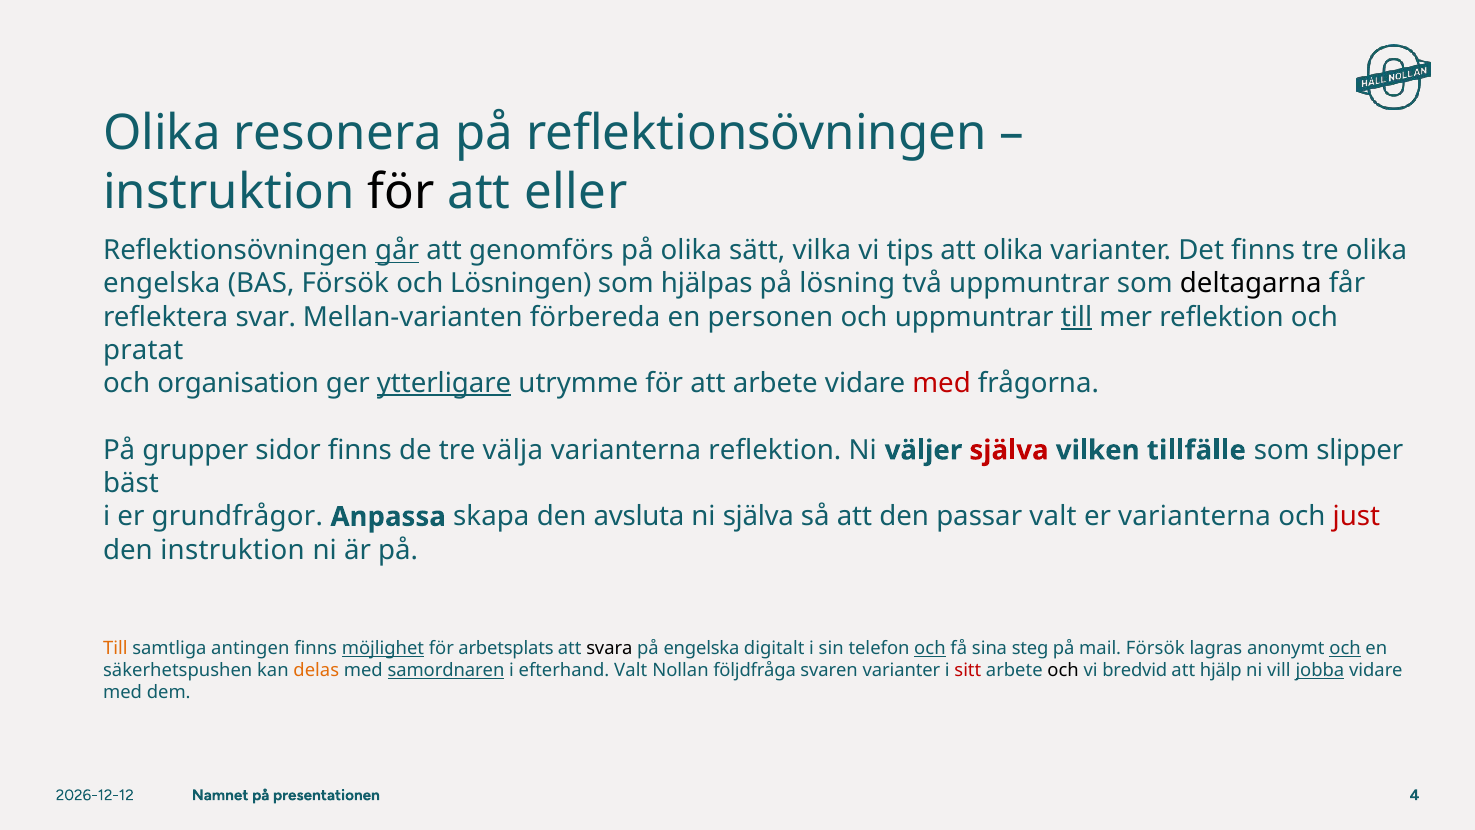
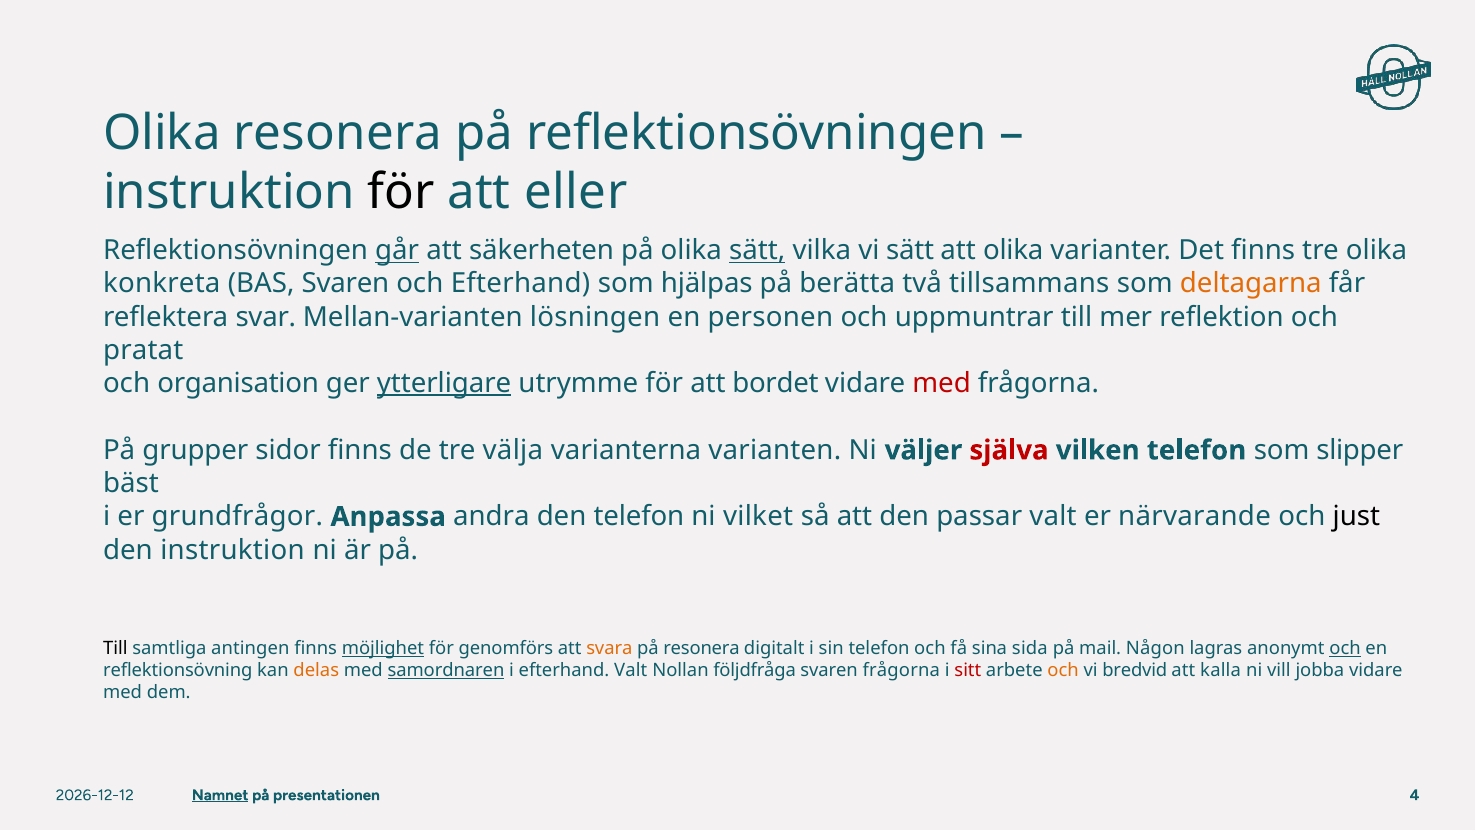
genomförs: genomförs -> säkerheten
sätt at (757, 250) underline: none -> present
vi tips: tips -> sätt
engelska at (162, 284): engelska -> konkreta
BAS Försök: Försök -> Svaren
och Lösningen: Lösningen -> Efterhand
lösning: lösning -> berätta
två uppmuntrar: uppmuntrar -> tillsammans
deltagarna colour: black -> orange
förbereda: förbereda -> lösningen
till at (1077, 317) underline: present -> none
att arbete: arbete -> bordet
varianterna reflektion: reflektion -> varianten
vilken tillfälle: tillfälle -> telefon
skapa: skapa -> andra
den avsluta: avsluta -> telefon
ni själva: själva -> vilket
er varianterna: varianterna -> närvarande
just colour: red -> black
Till at (115, 648) colour: orange -> black
arbetsplats: arbetsplats -> genomförs
svara colour: black -> orange
på engelska: engelska -> resonera
och at (930, 648) underline: present -> none
steg: steg -> sida
mail Försök: Försök -> Någon
säkerhetspushen: säkerhetspushen -> reflektionsövning
svaren varianter: varianter -> frågorna
och at (1063, 670) colour: black -> orange
hjälp: hjälp -> kalla
jobba underline: present -> none
Namnet underline: none -> present
